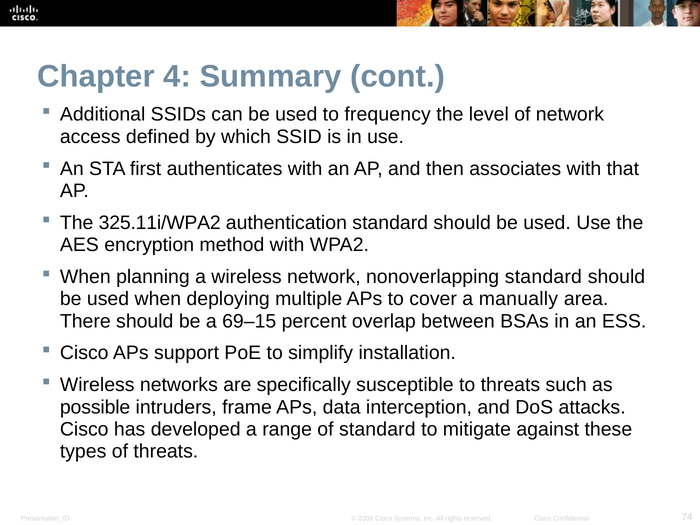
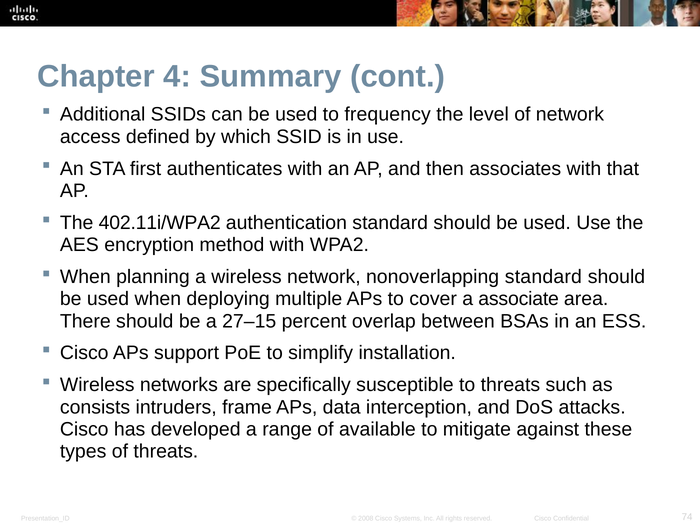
325.11i/WPA2: 325.11i/WPA2 -> 402.11i/WPA2
manually: manually -> associate
69–15: 69–15 -> 27–15
possible: possible -> consists
of standard: standard -> available
